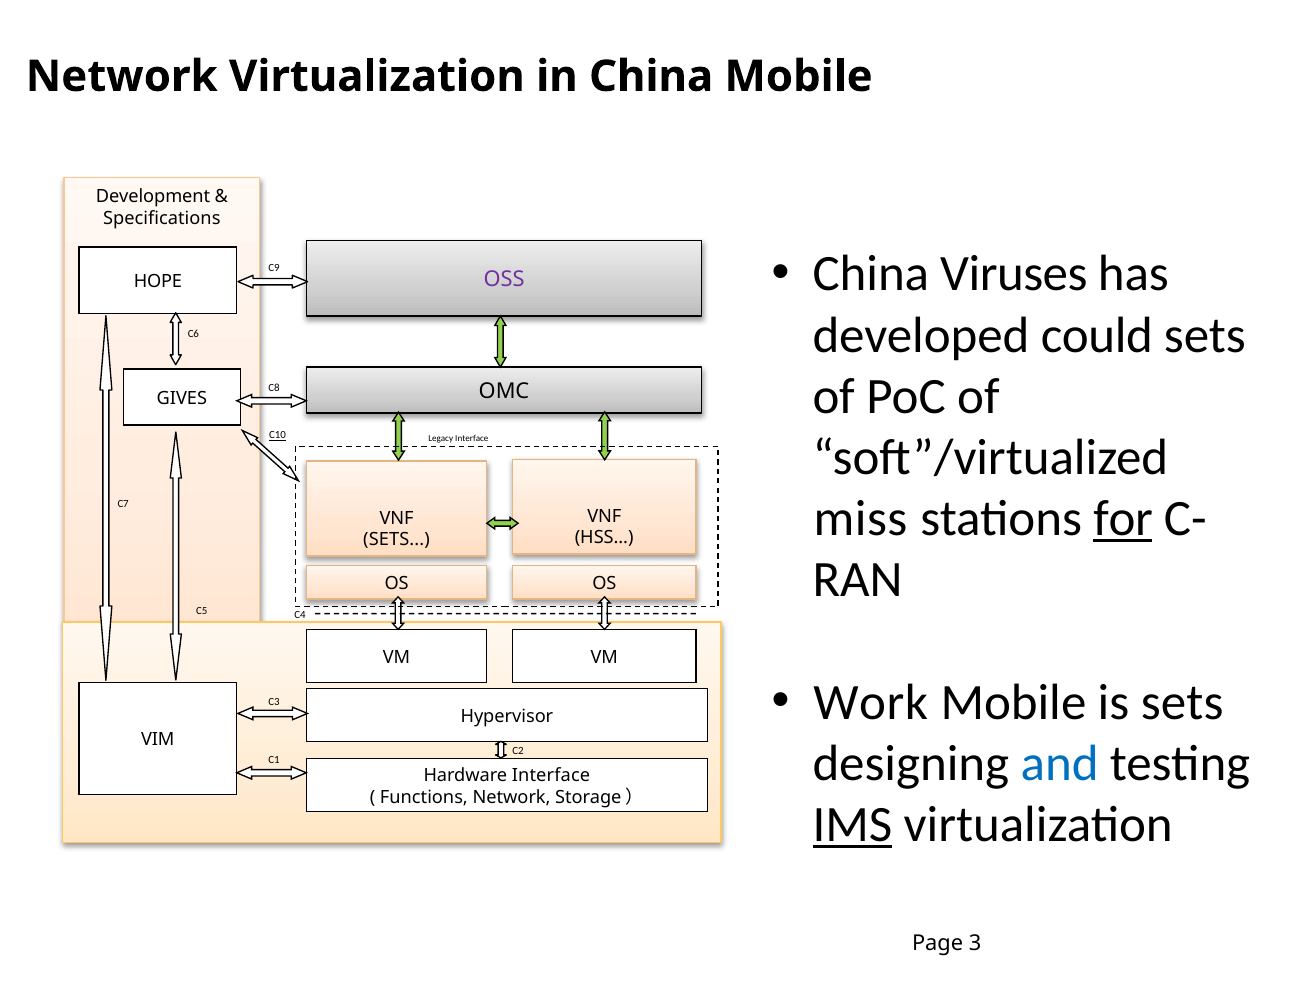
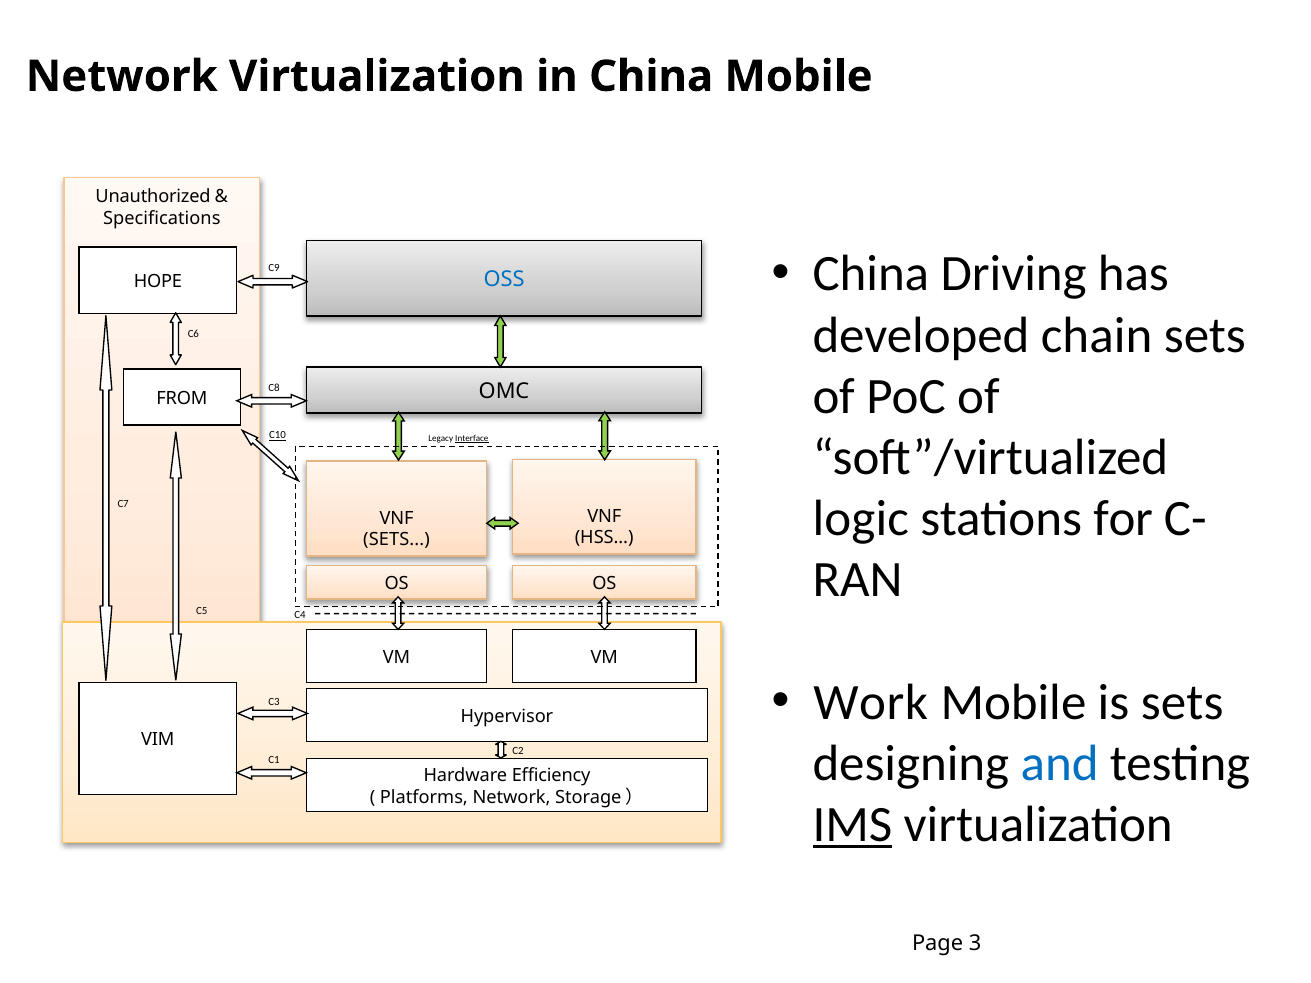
Development: Development -> Unauthorized
Viruses: Viruses -> Driving
OSS colour: purple -> blue
could: could -> chain
GIVES: GIVES -> FROM
Interface at (472, 439) underline: none -> present
miss: miss -> logic
for underline: present -> none
Hardware Interface: Interface -> Efficiency
Functions: Functions -> Platforms
